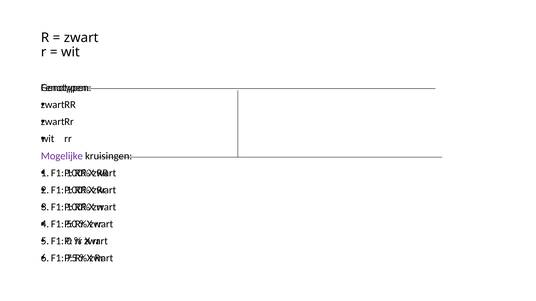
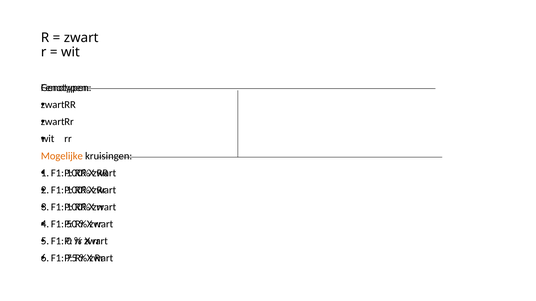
Mogelijke colour: purple -> orange
